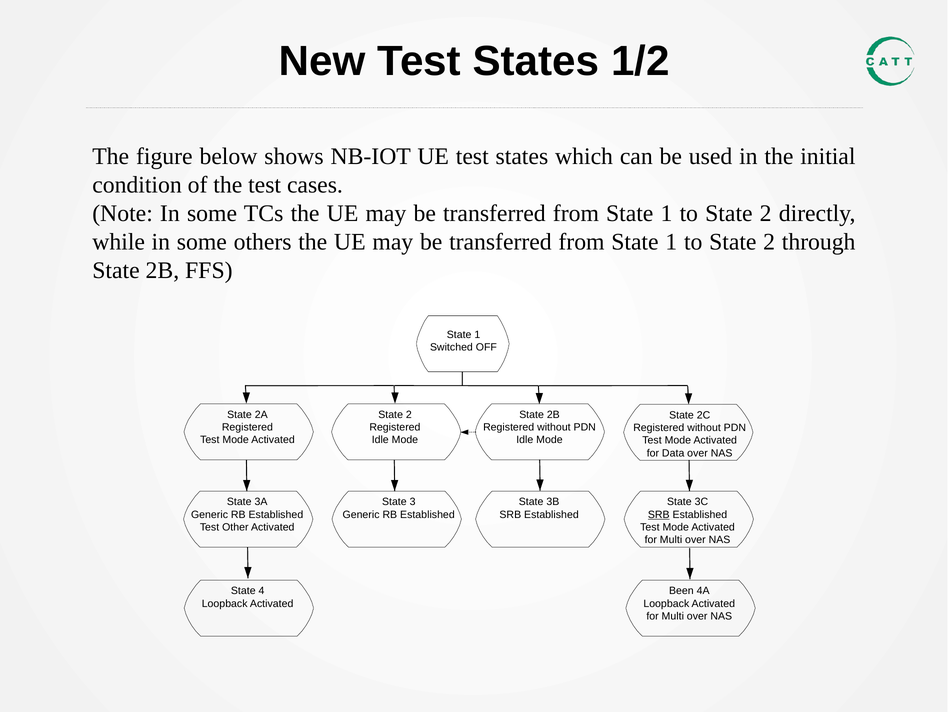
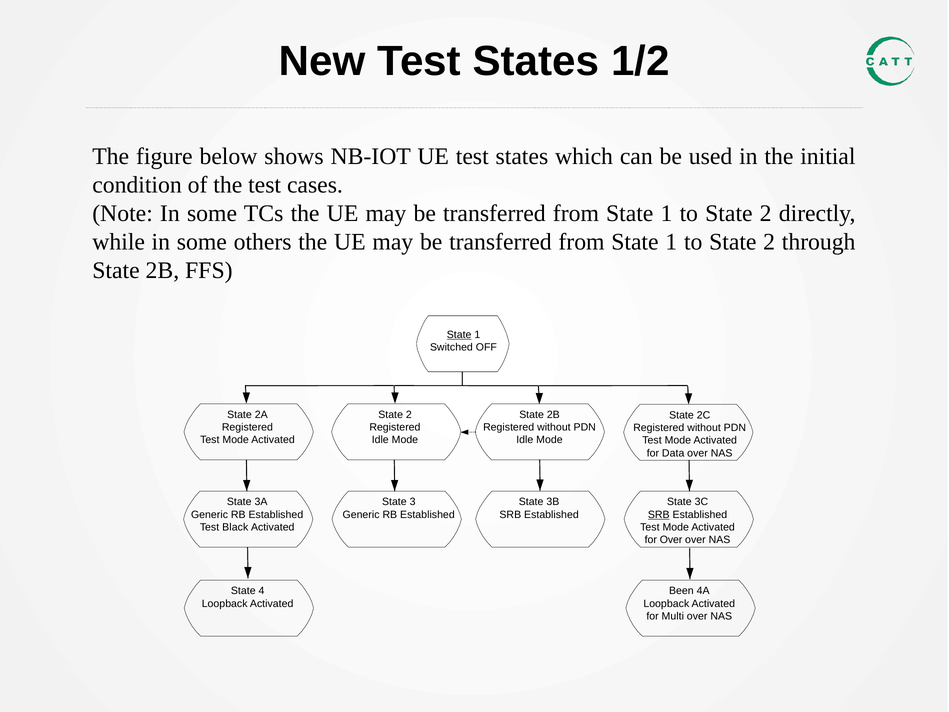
State at (459, 335) underline: none -> present
Other: Other -> Black
Multi at (671, 540): Multi -> Over
